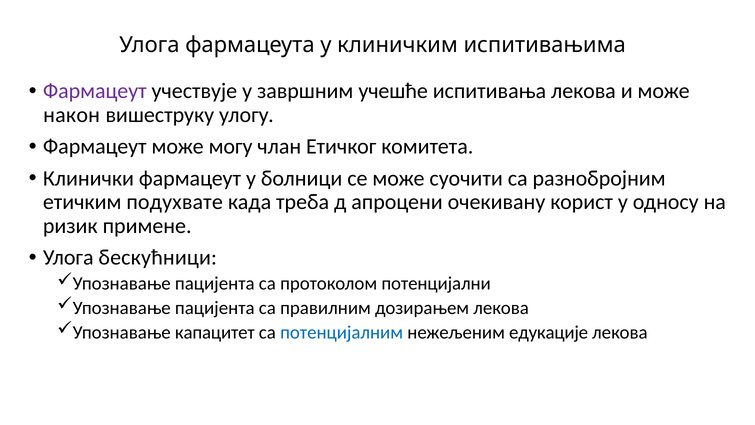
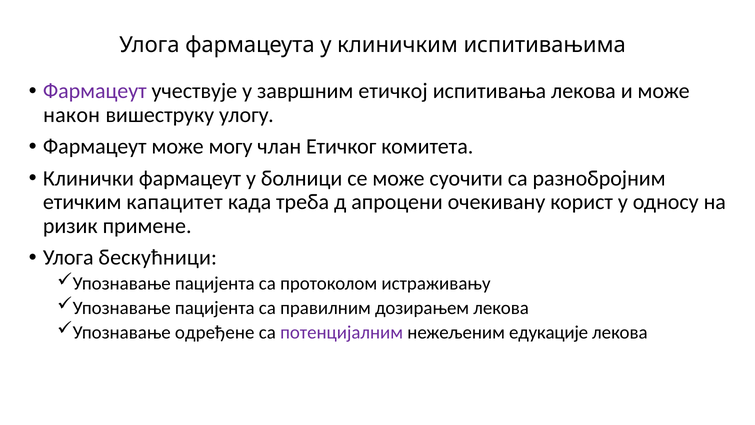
учешће: учешће -> етичкој
подухвате: подухвате -> капацитет
потенцијални: потенцијални -> истраживању
капацитет: капацитет -> одређене
потенцијалним colour: blue -> purple
